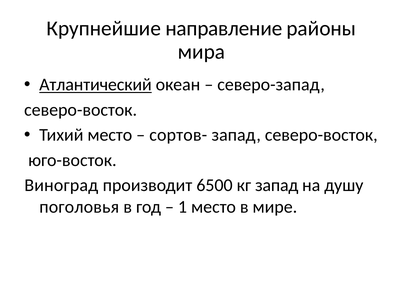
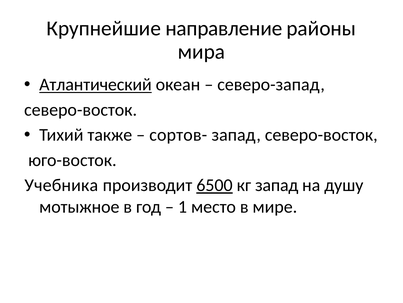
Тихий место: место -> также
Виноград: Виноград -> Учебника
6500 underline: none -> present
поголовья: поголовья -> мотыжное
